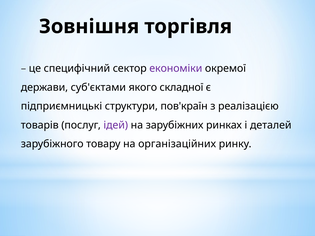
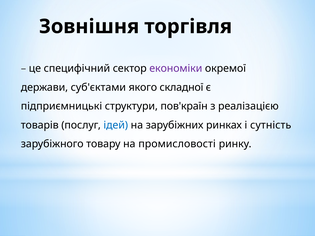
ідей colour: purple -> blue
деталей: деталей -> сутність
організаційних: організаційних -> промисловості
